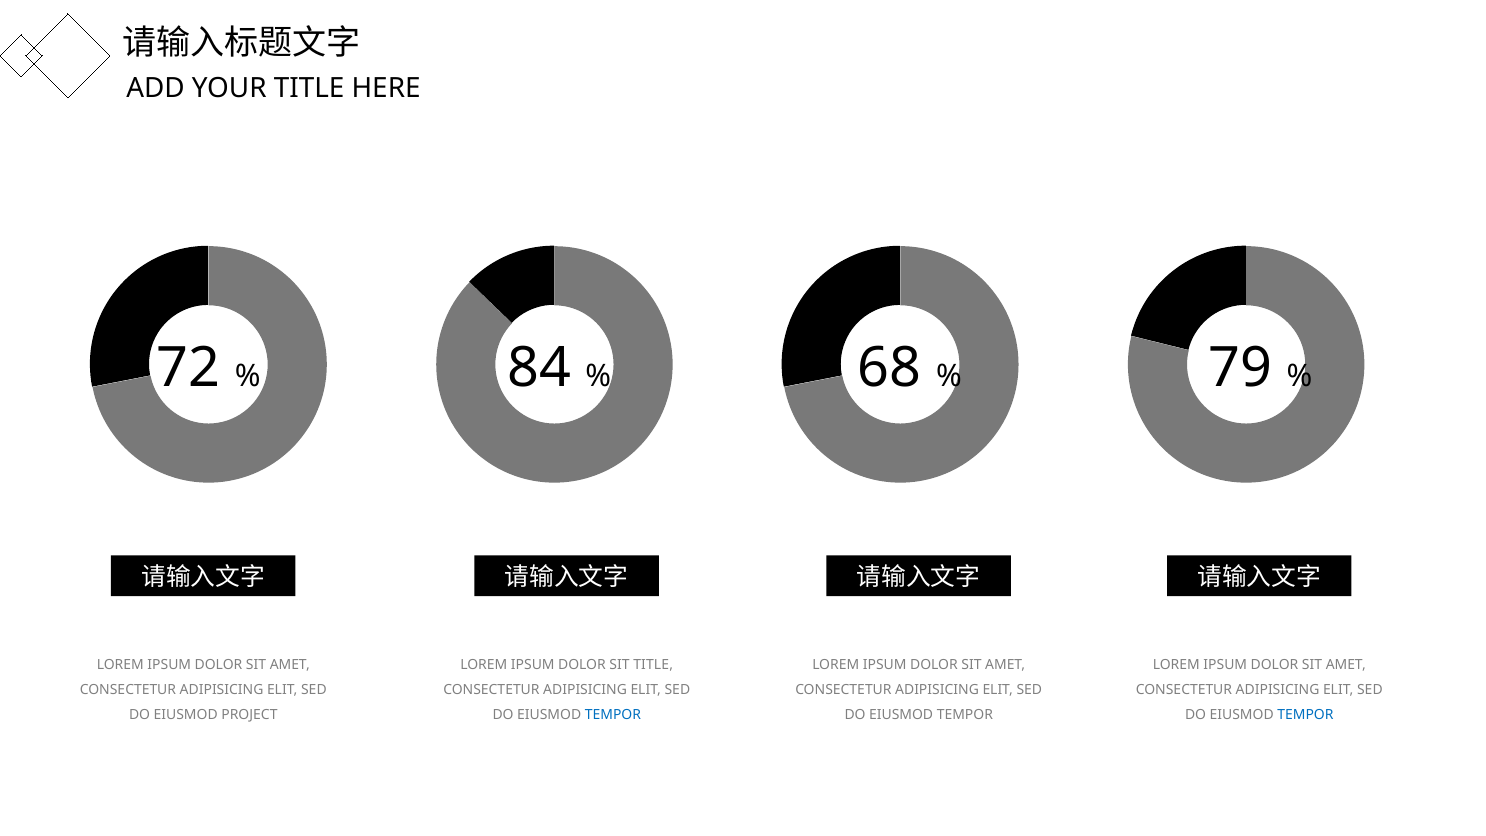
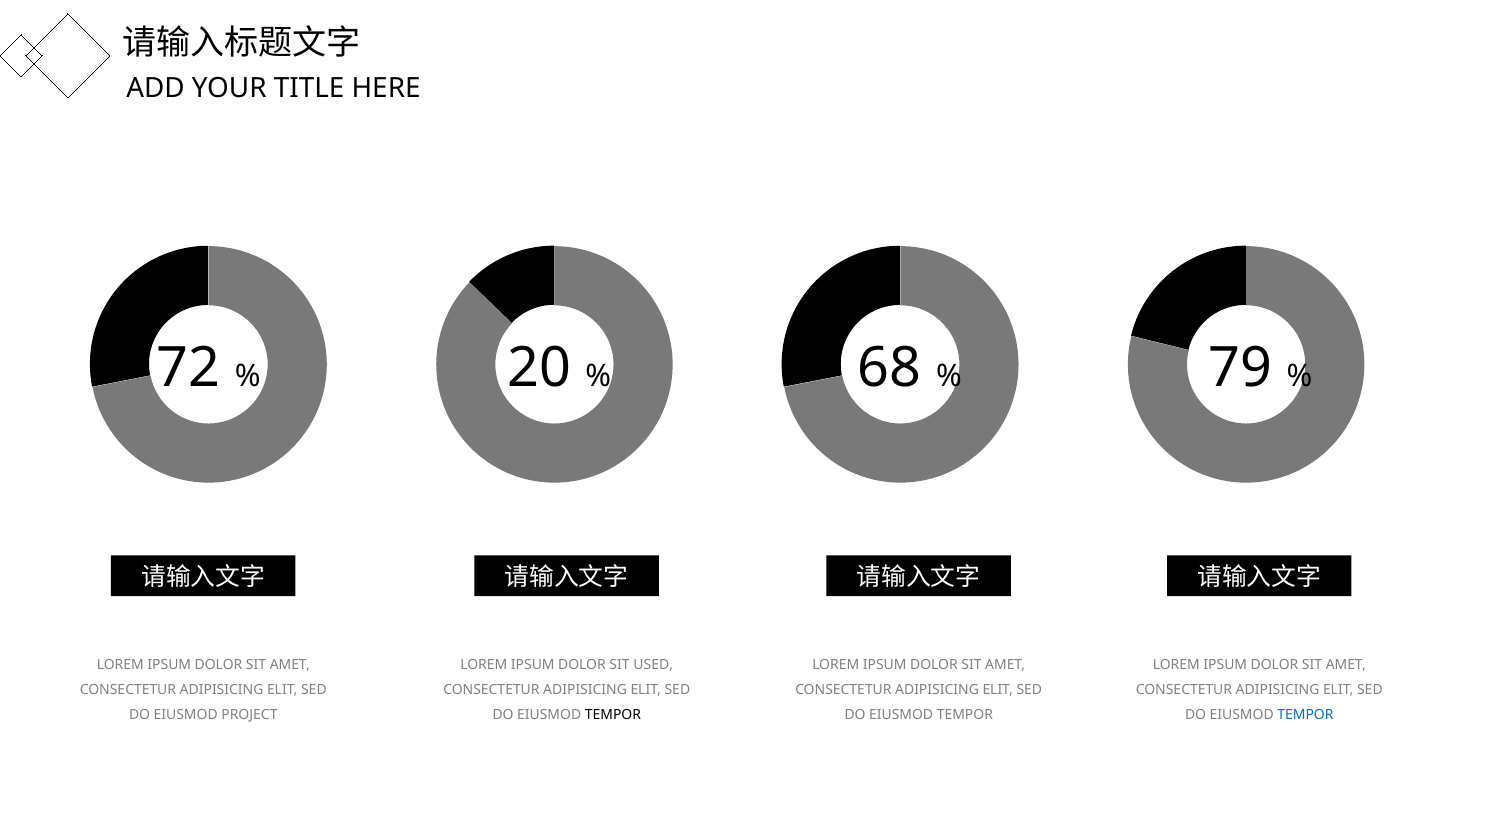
84: 84 -> 20
SIT TITLE: TITLE -> USED
TEMPOR at (613, 715) colour: blue -> black
